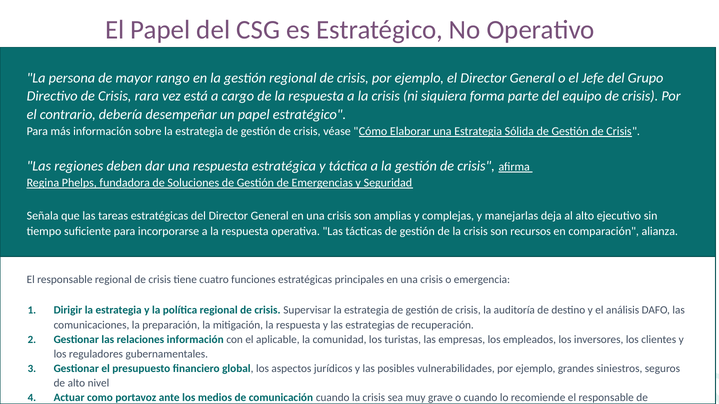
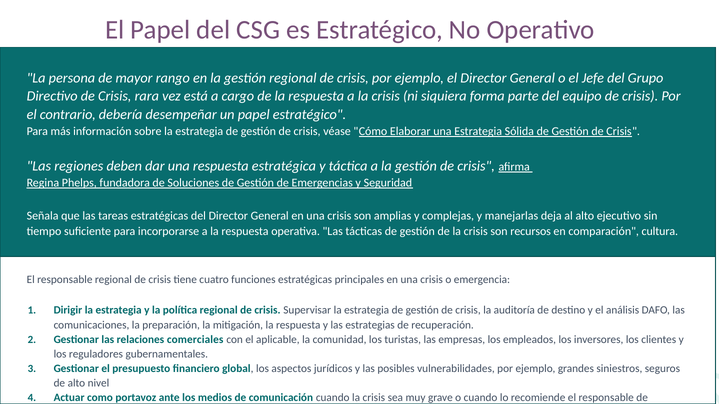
alianza: alianza -> cultura
relaciones información: información -> comerciales
